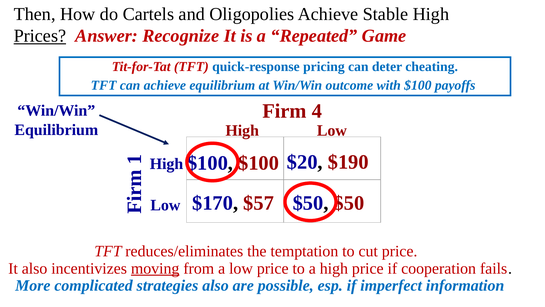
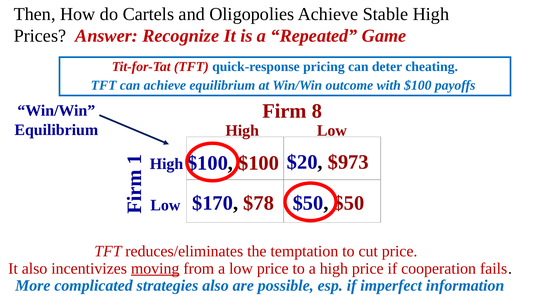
Prices underline: present -> none
4: 4 -> 8
$190: $190 -> $973
$57: $57 -> $78
